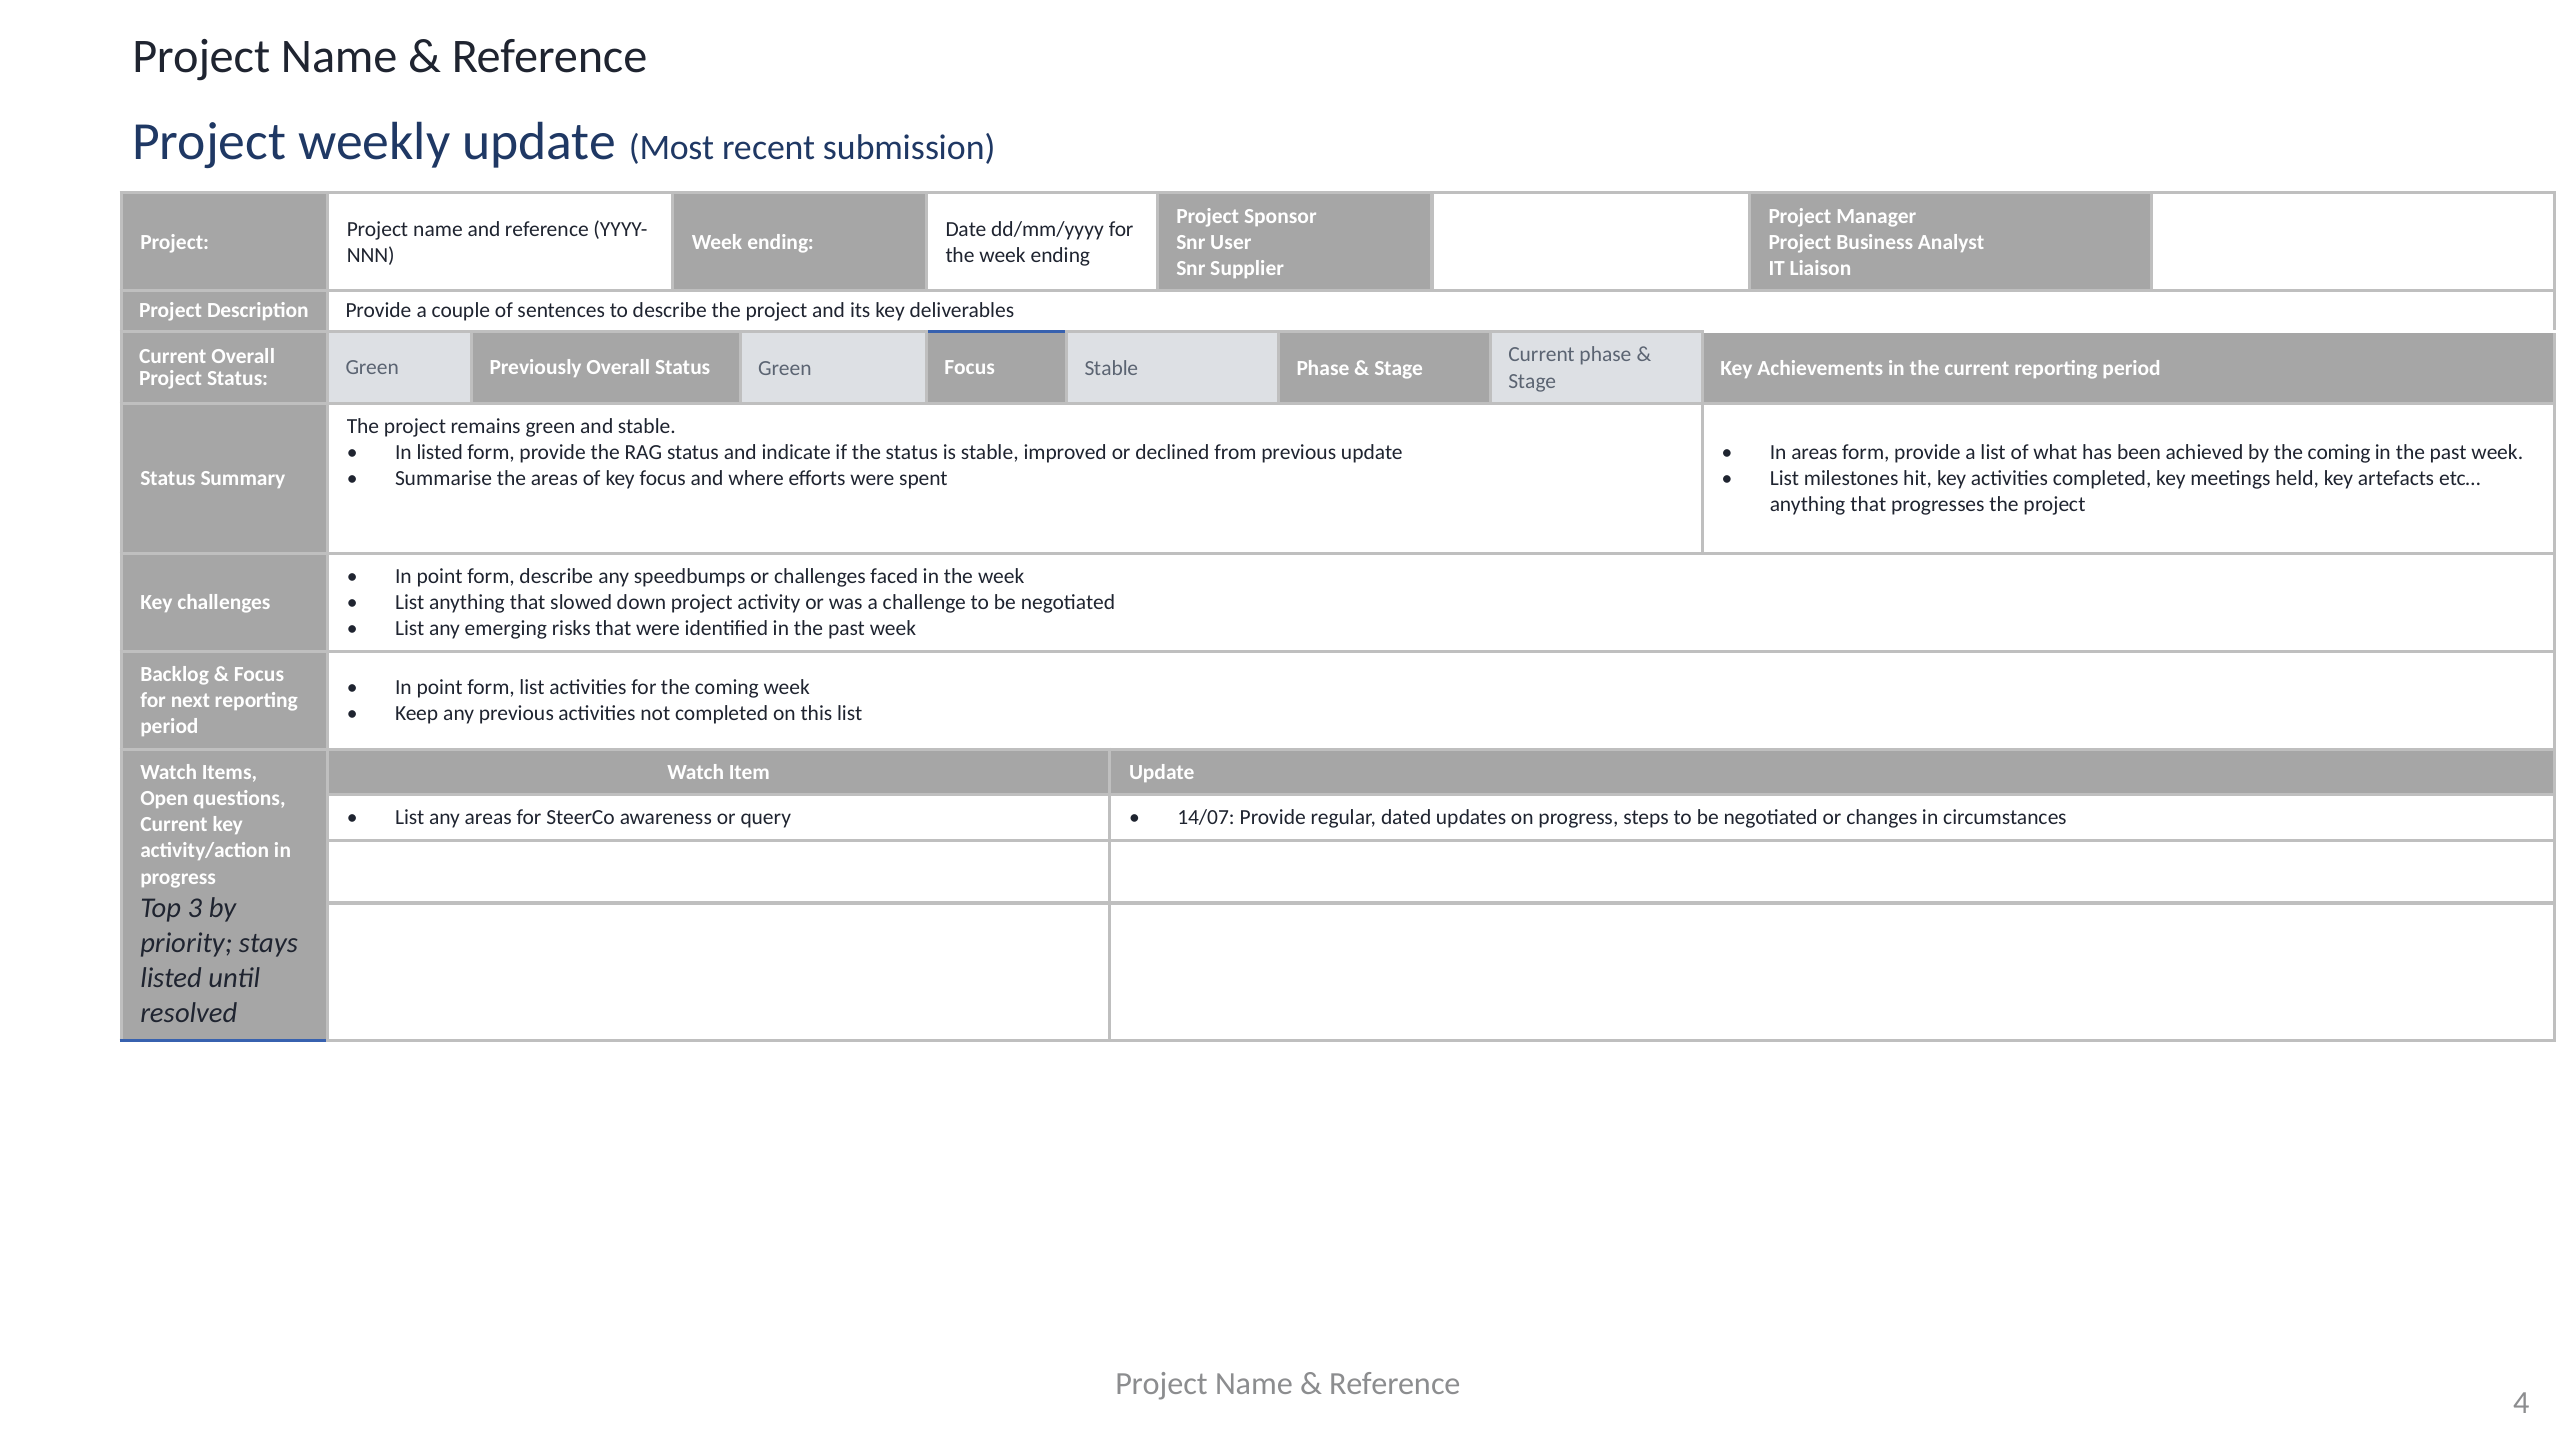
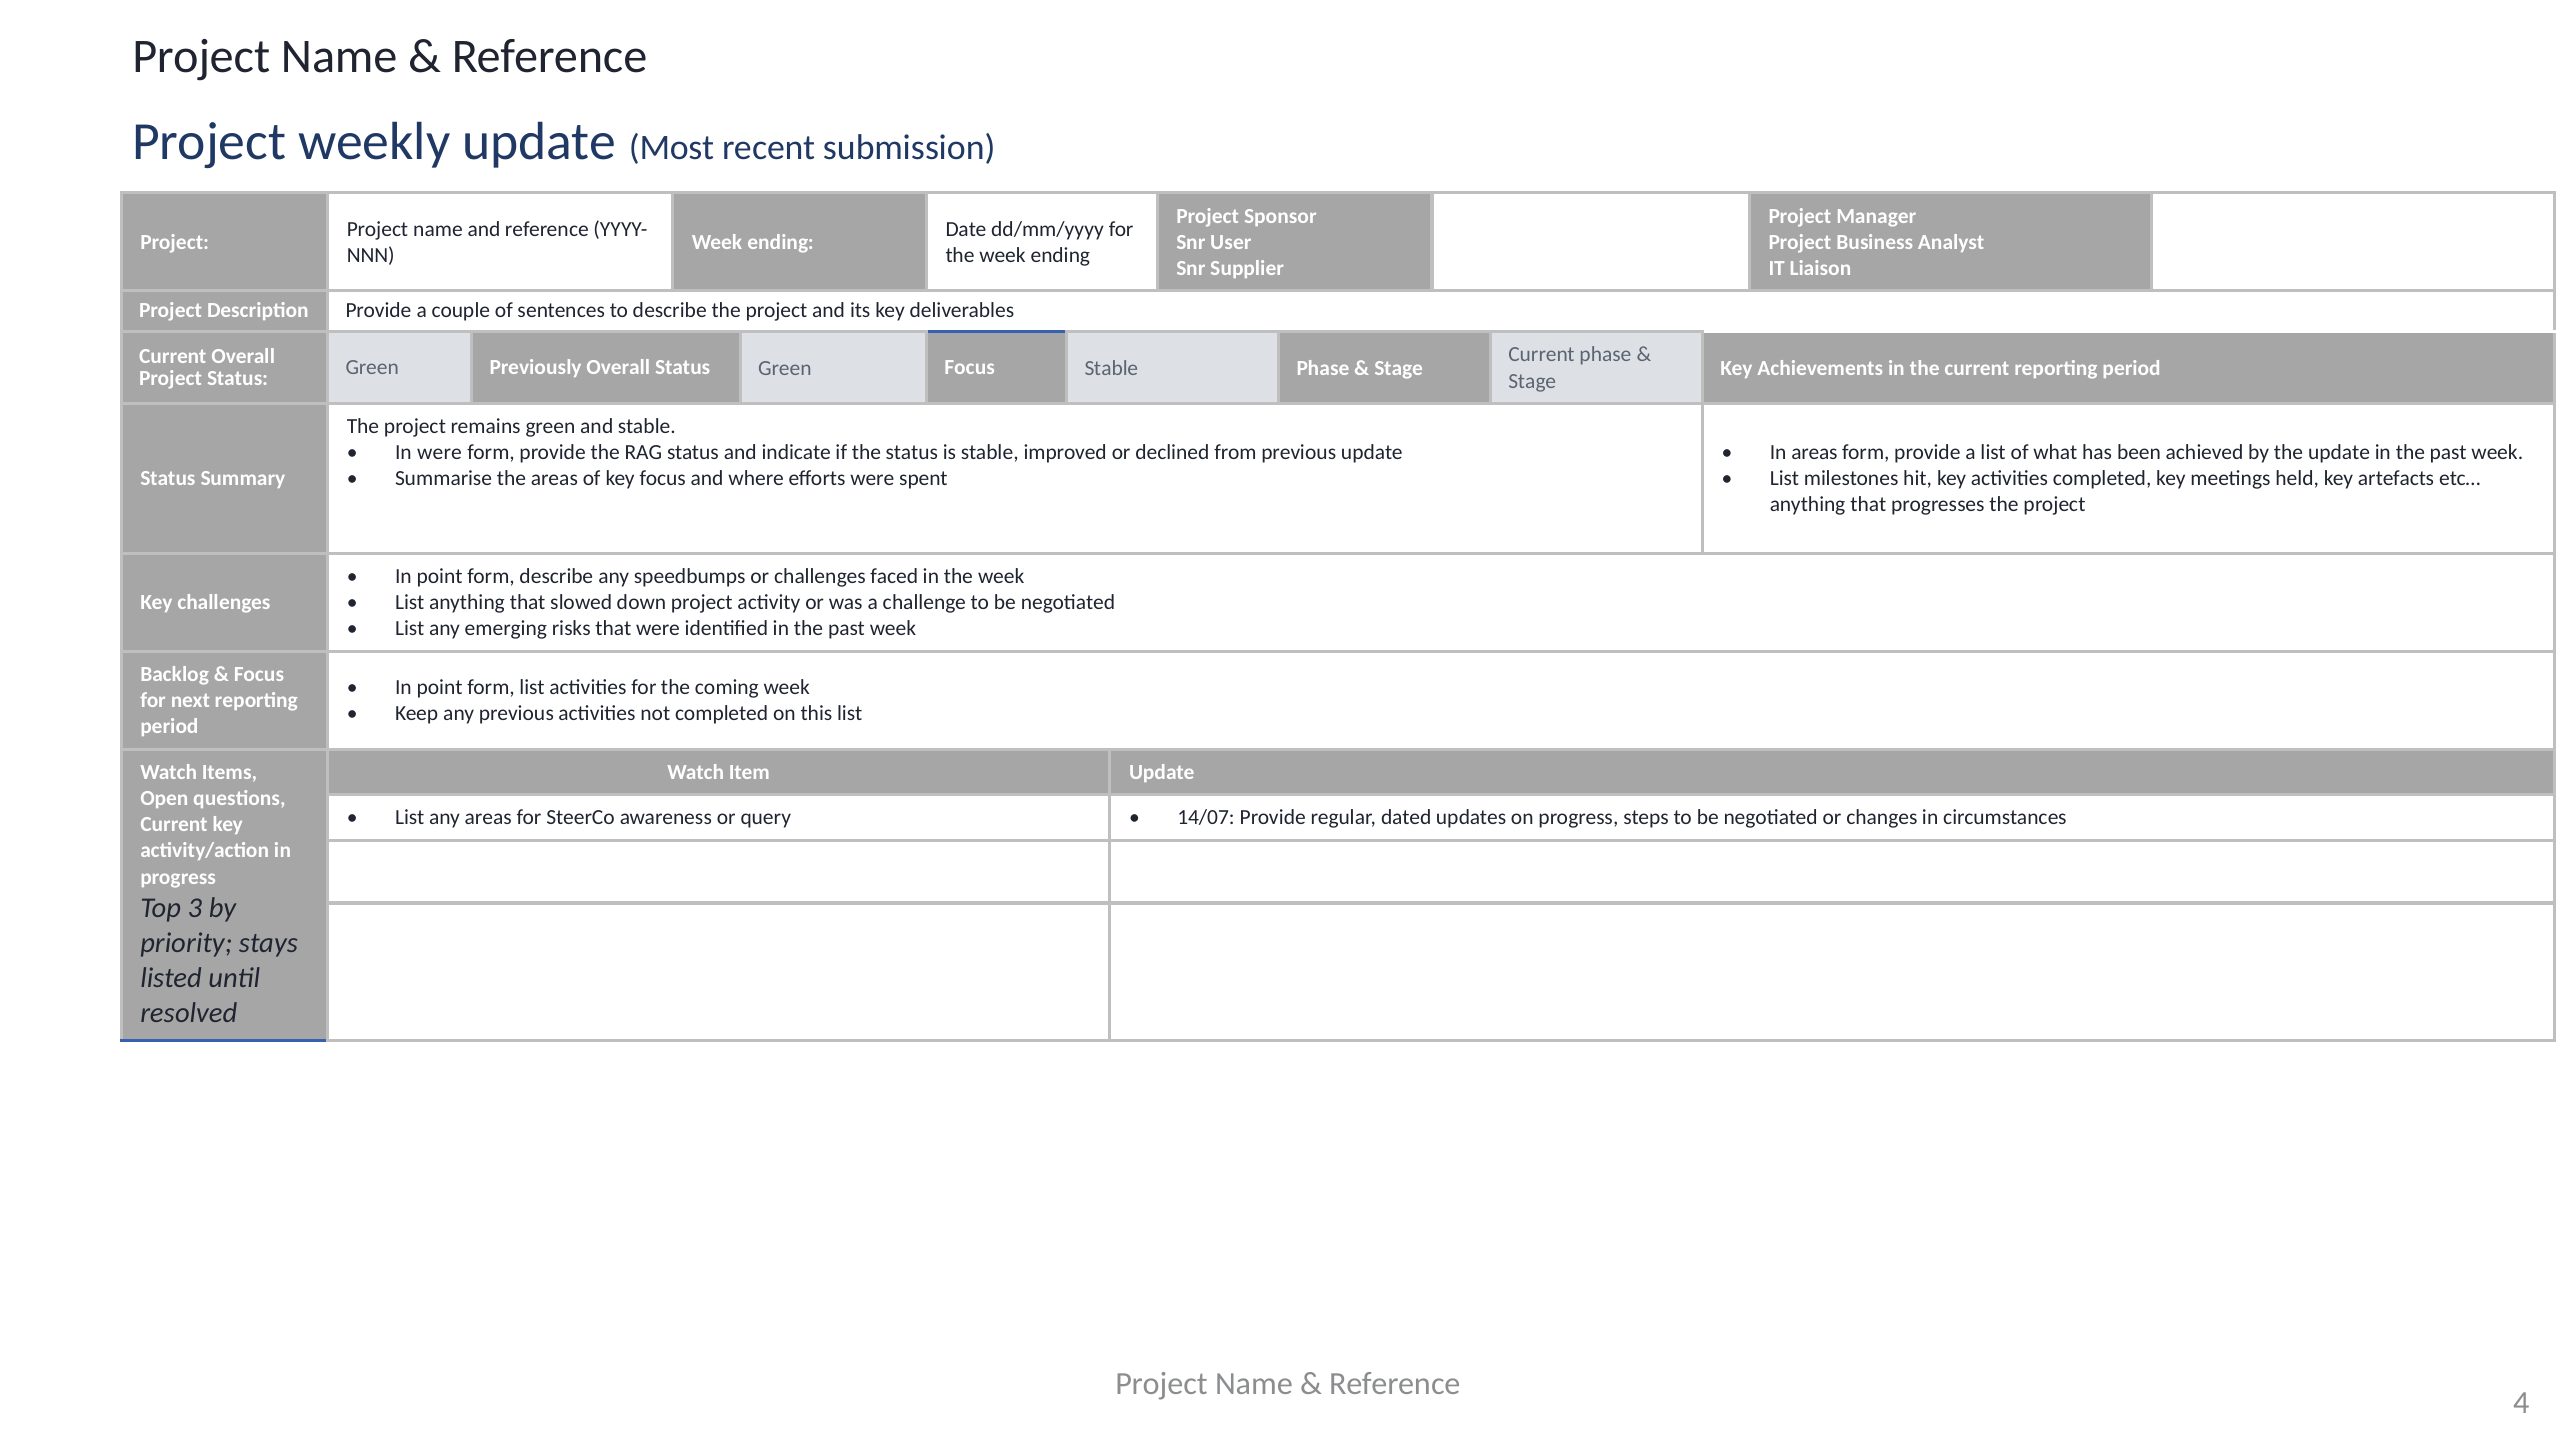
In listed: listed -> were
by the coming: coming -> update
